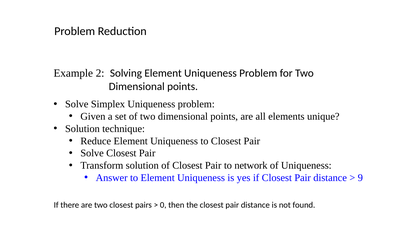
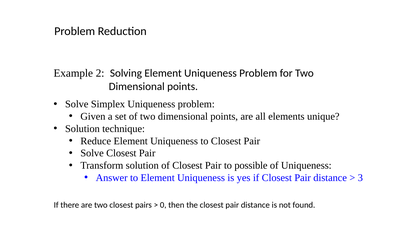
network: network -> possible
9: 9 -> 3
